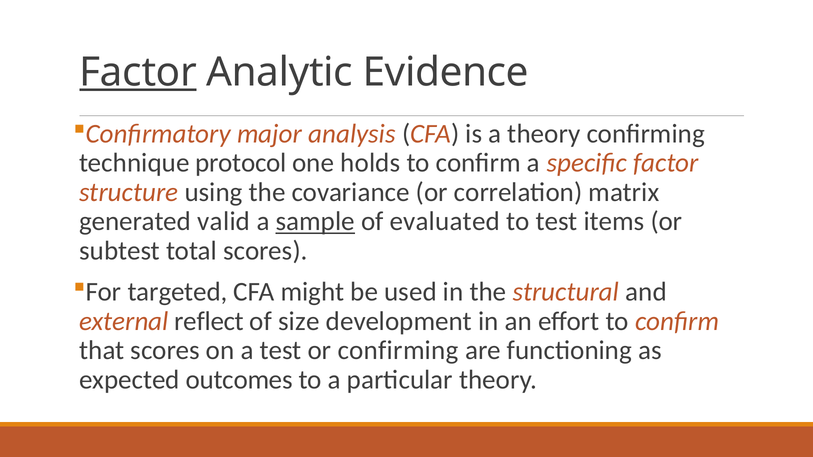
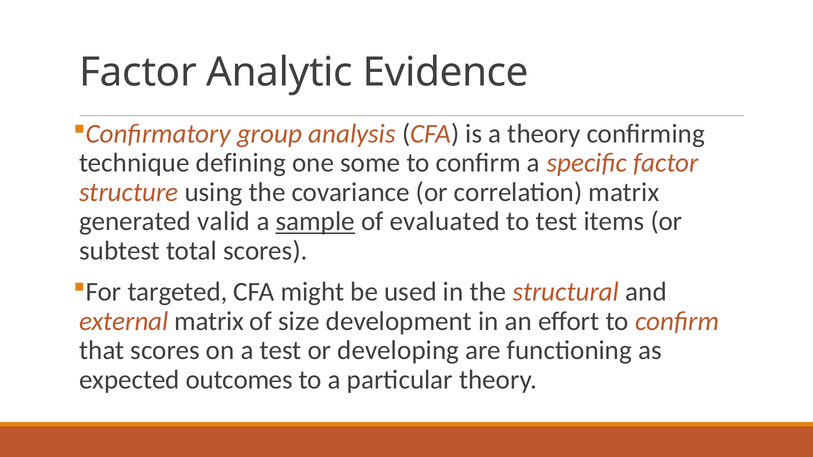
Factor at (138, 73) underline: present -> none
major: major -> group
protocol: protocol -> defining
holds: holds -> some
external reflect: reflect -> matrix
or confirming: confirming -> developing
